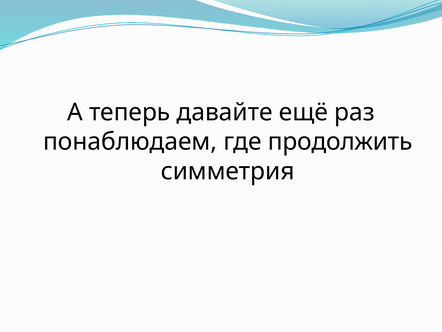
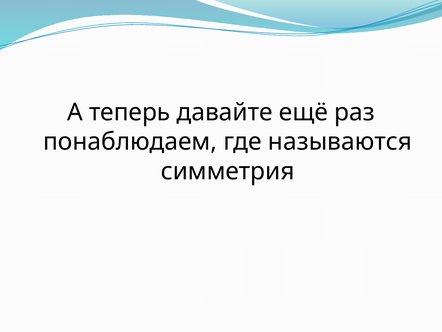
продолжить: продолжить -> называются
